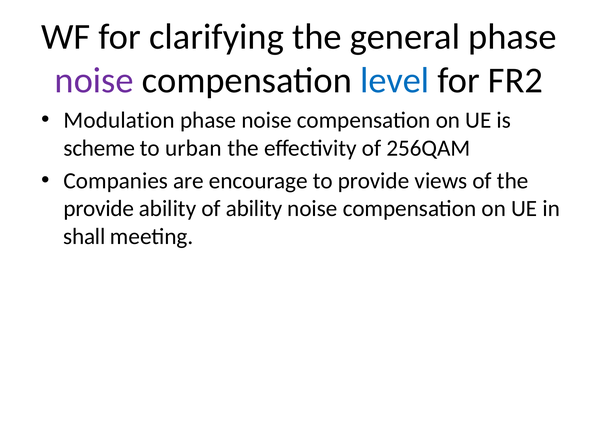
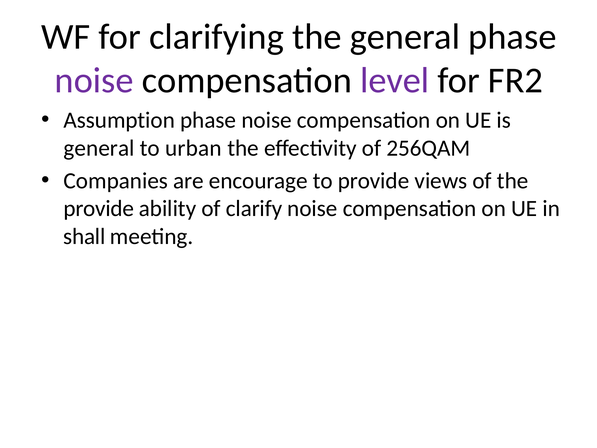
level colour: blue -> purple
Modulation: Modulation -> Assumption
scheme at (99, 148): scheme -> general
of ability: ability -> clarify
